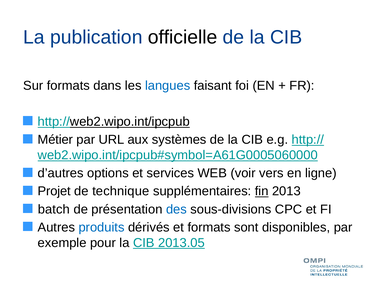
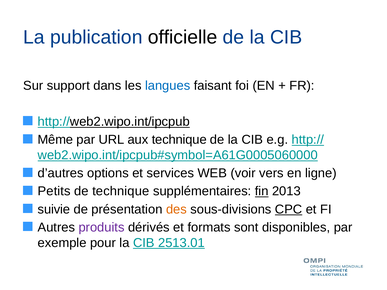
Sur formats: formats -> support
Métier: Métier -> Même
aux systèmes: systèmes -> technique
Projet: Projet -> Petits
batch: batch -> suivie
des colour: blue -> orange
CPC underline: none -> present
produits colour: blue -> purple
2013.05: 2013.05 -> 2513.01
